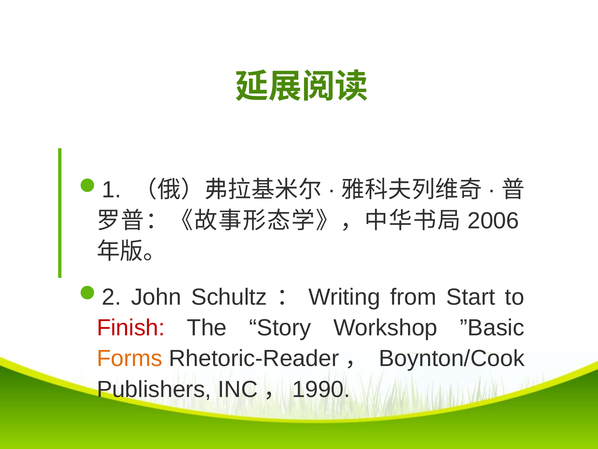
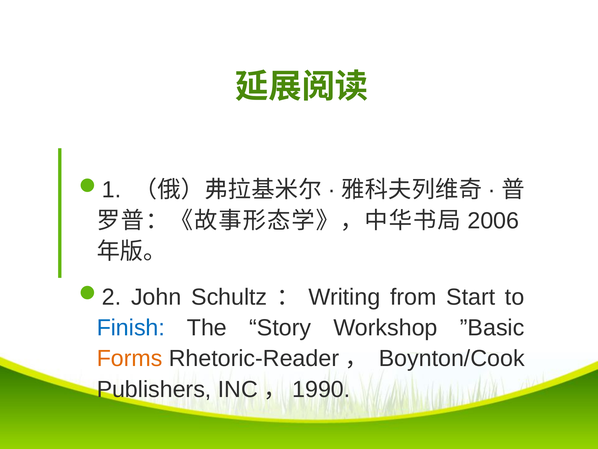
Finish colour: red -> blue
